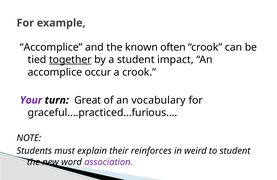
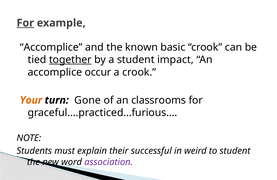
For at (25, 23) underline: none -> present
often: often -> basic
Your colour: purple -> orange
Great: Great -> Gone
vocabulary: vocabulary -> classrooms
reinforces: reinforces -> successful
